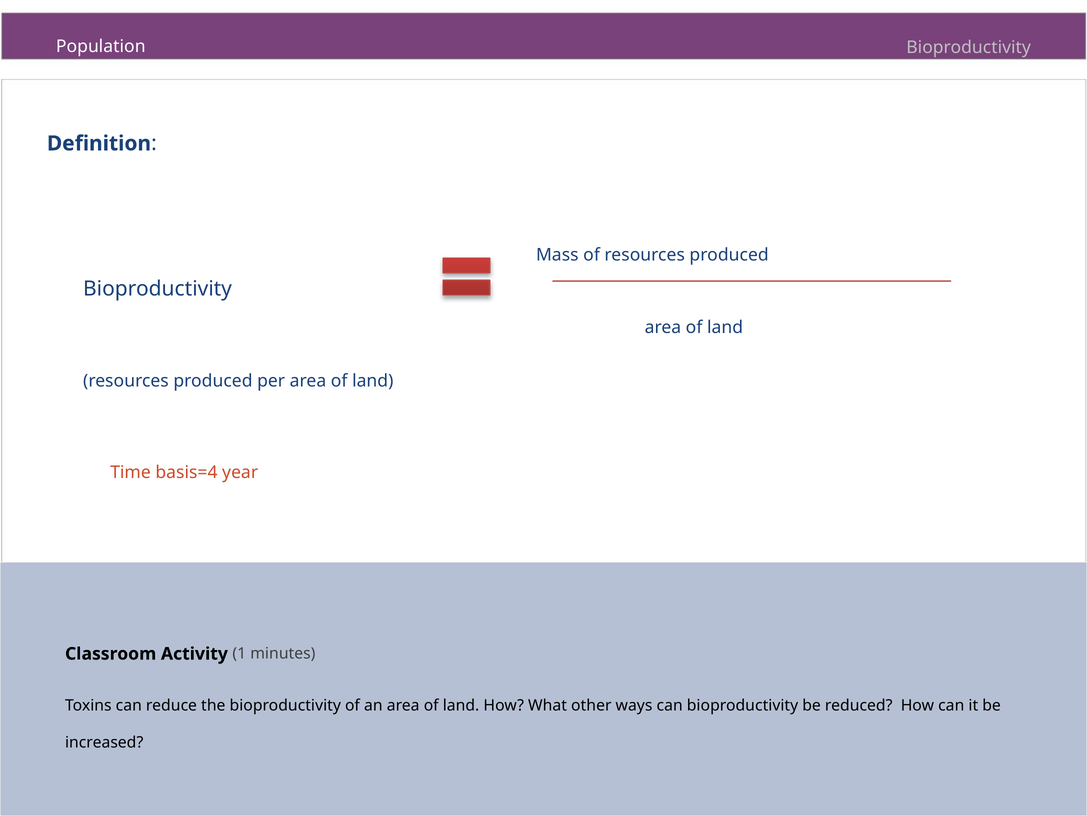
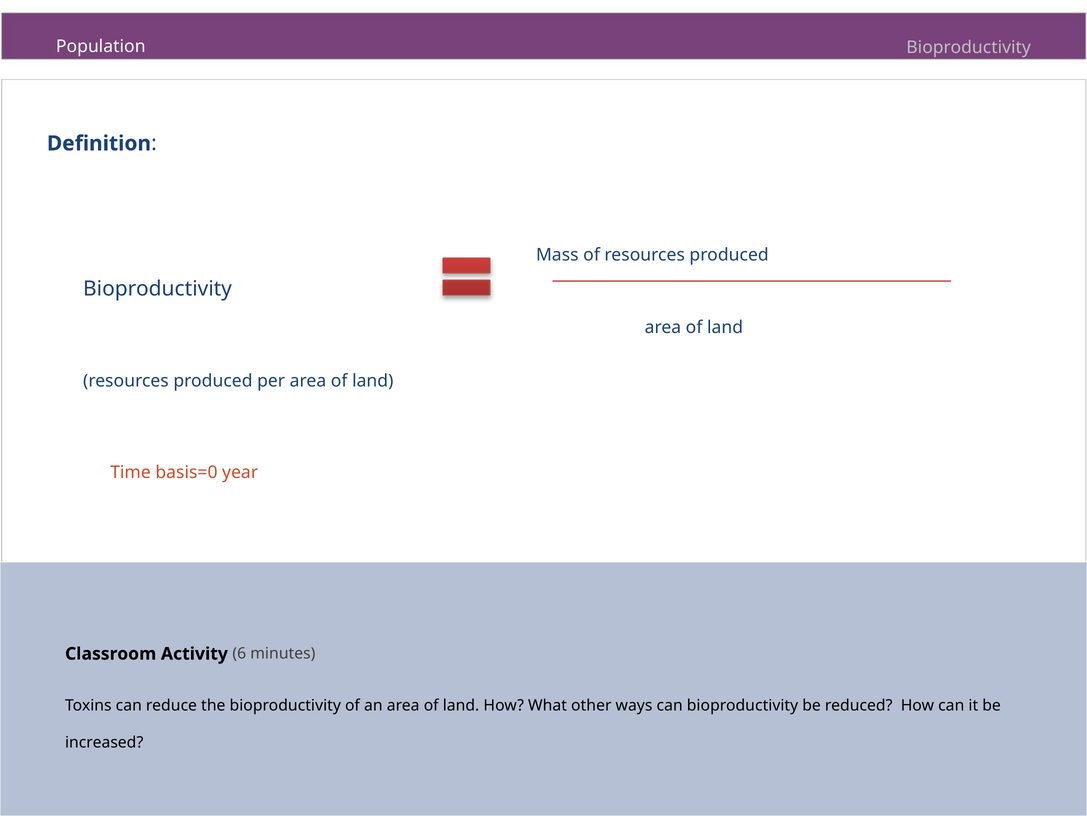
basis=4: basis=4 -> basis=0
1: 1 -> 6
